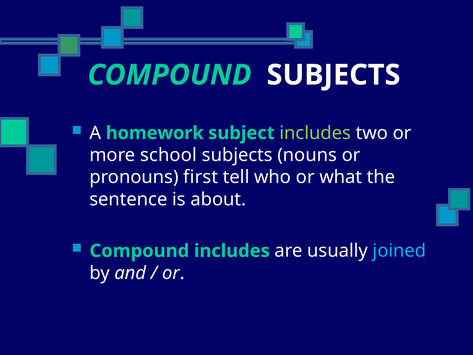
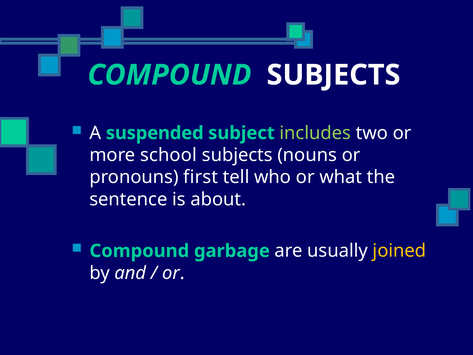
homework: homework -> suspended
Compound includes: includes -> garbage
joined colour: light blue -> yellow
